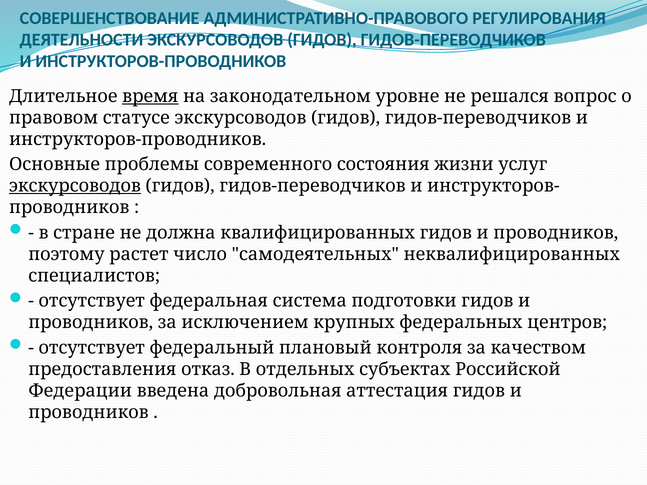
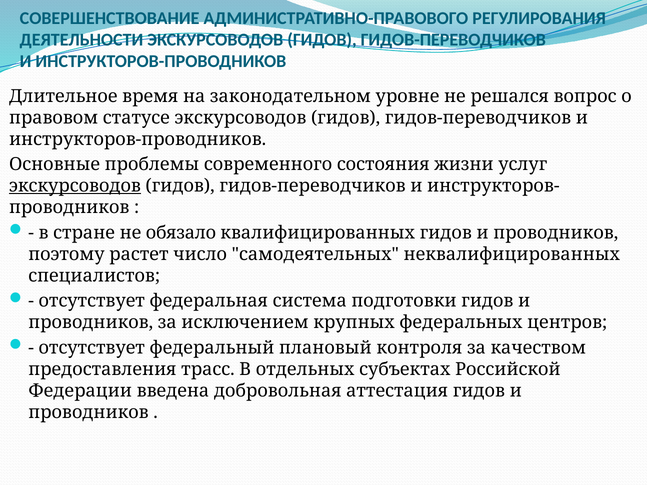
время underline: present -> none
должна: должна -> обязало
отказ: отказ -> трасс
